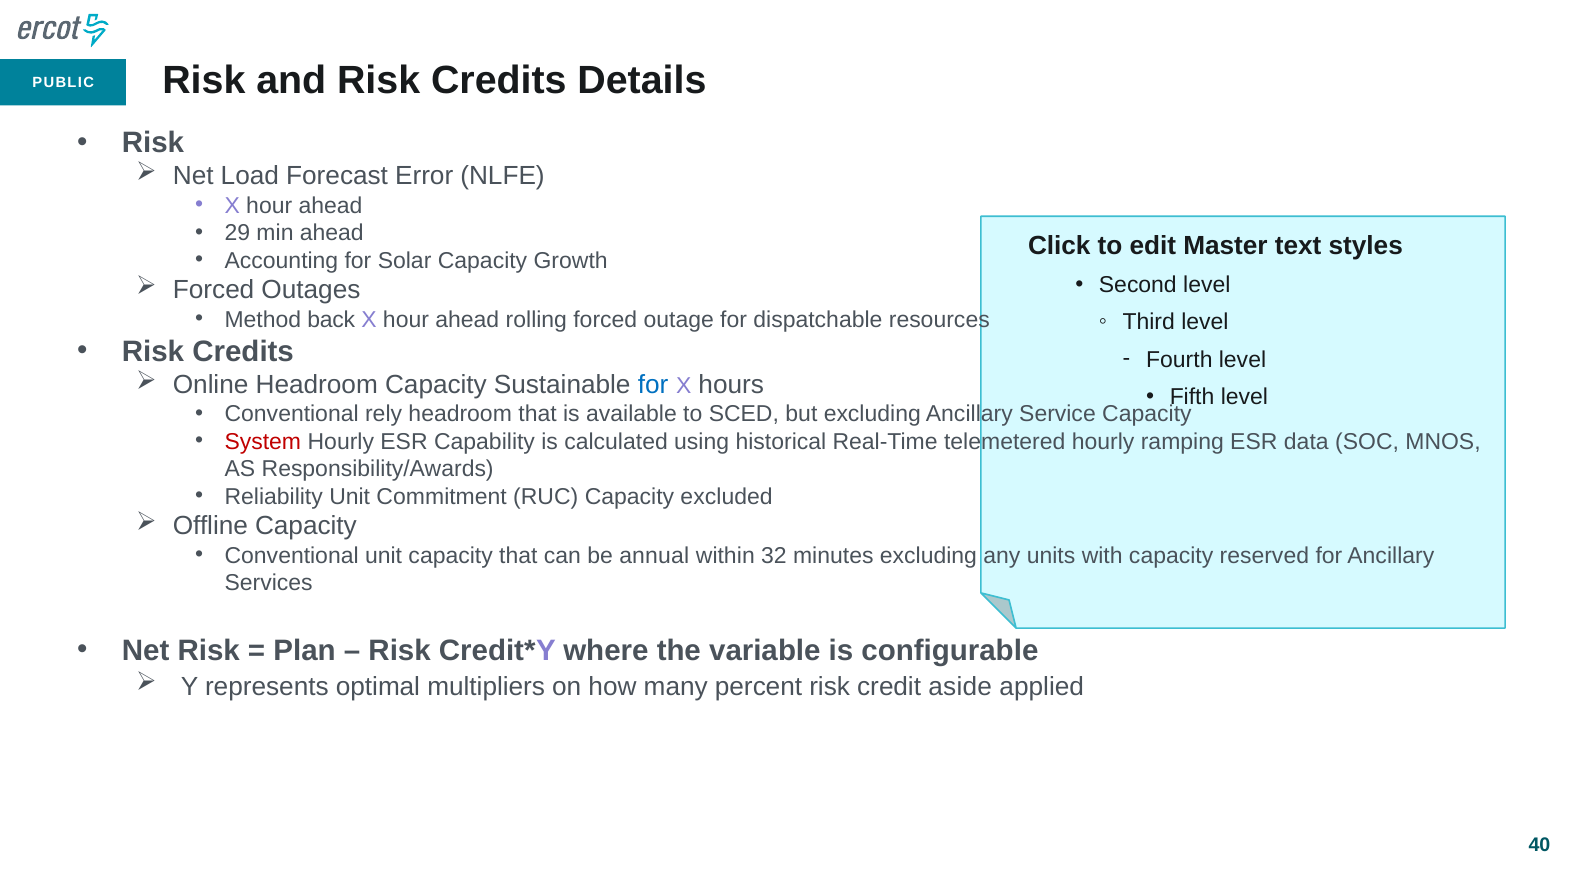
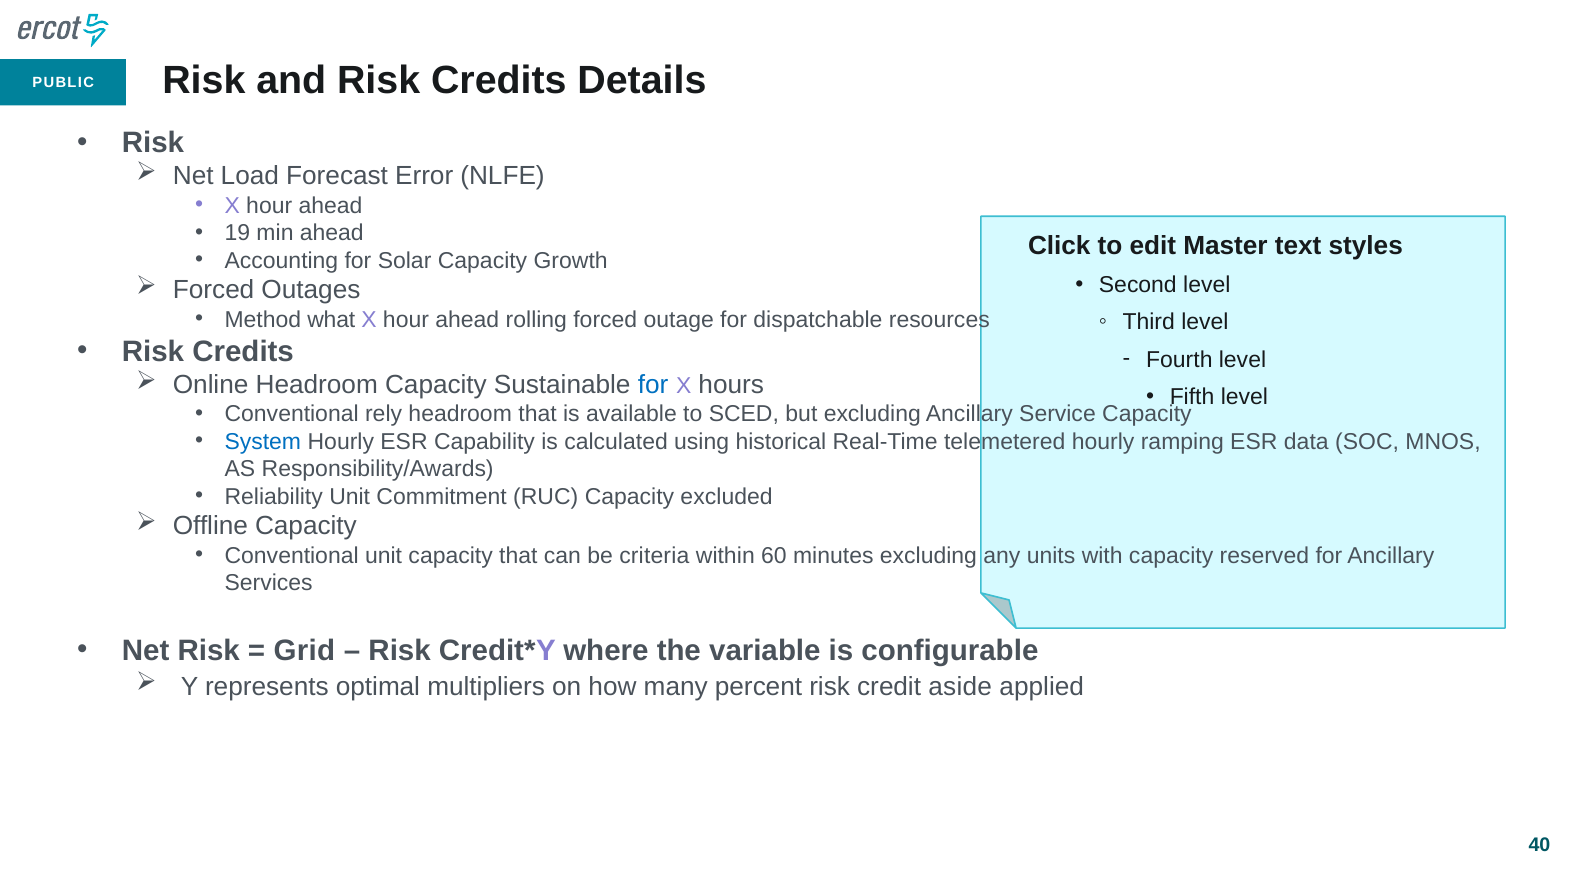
29: 29 -> 19
back: back -> what
System colour: red -> blue
annual: annual -> criteria
32: 32 -> 60
Plan: Plan -> Grid
